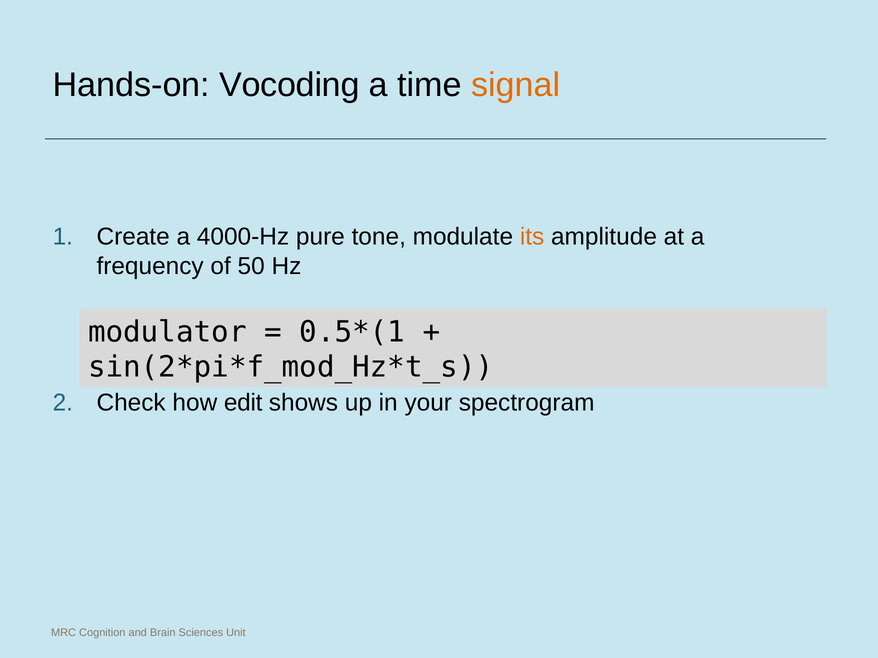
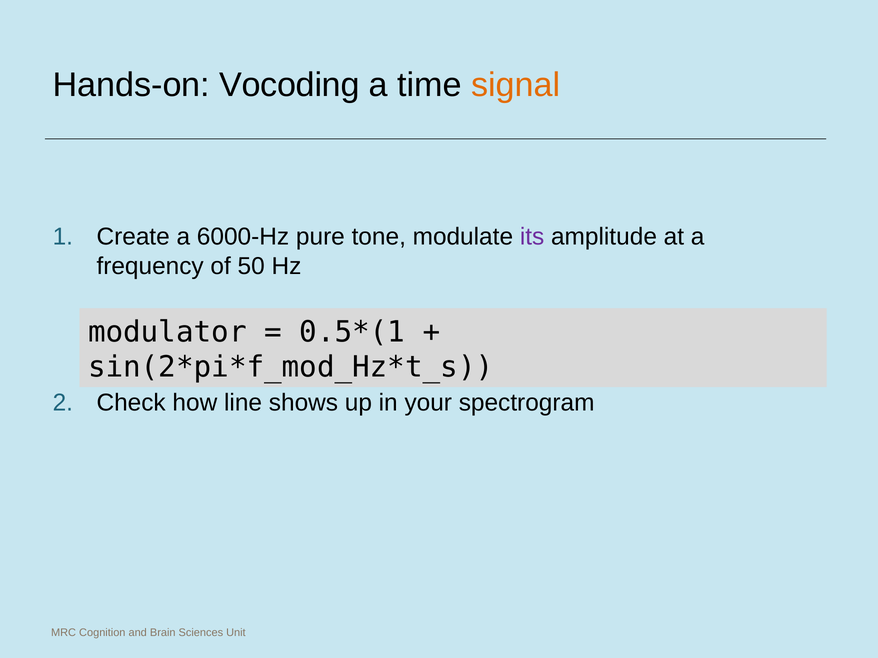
4000-Hz: 4000-Hz -> 6000-Hz
its colour: orange -> purple
edit: edit -> line
